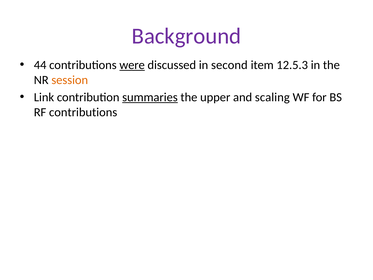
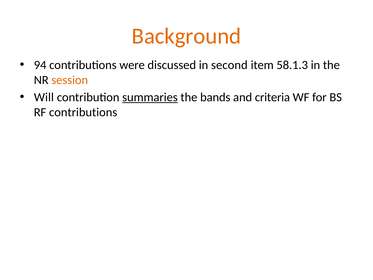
Background colour: purple -> orange
44: 44 -> 94
were underline: present -> none
12.5.3: 12.5.3 -> 58.1.3
Link: Link -> Will
upper: upper -> bands
scaling: scaling -> criteria
